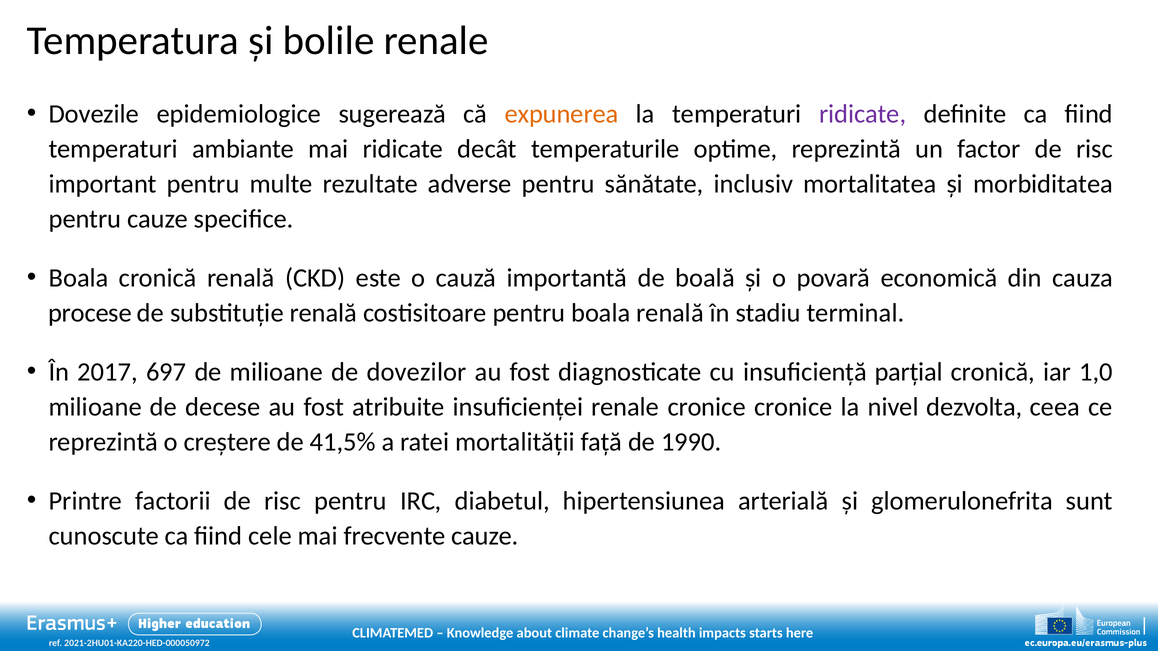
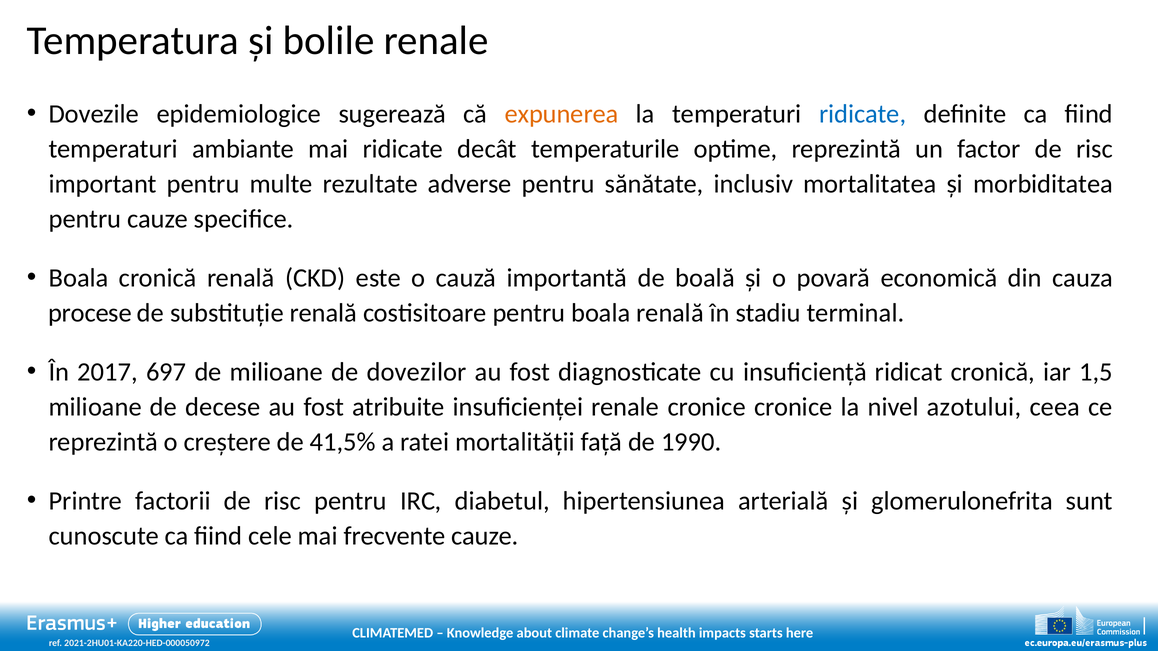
ridicate at (863, 114) colour: purple -> blue
parțial: parțial -> ridicat
1,0: 1,0 -> 1,5
dezvolta: dezvolta -> azotului
